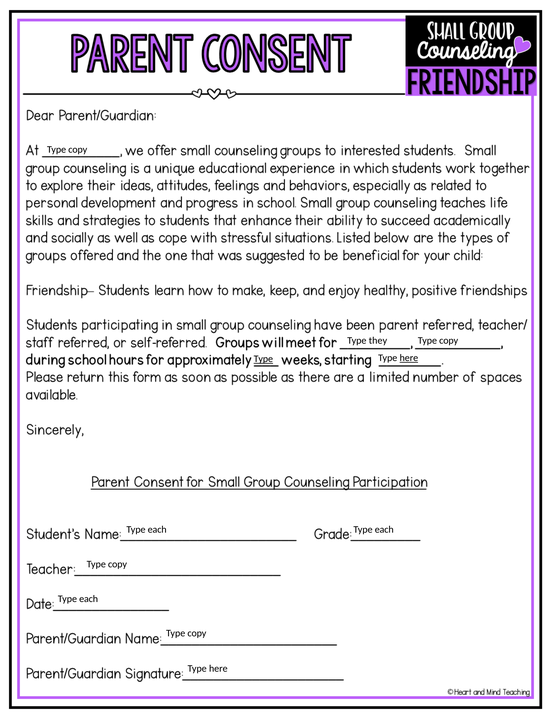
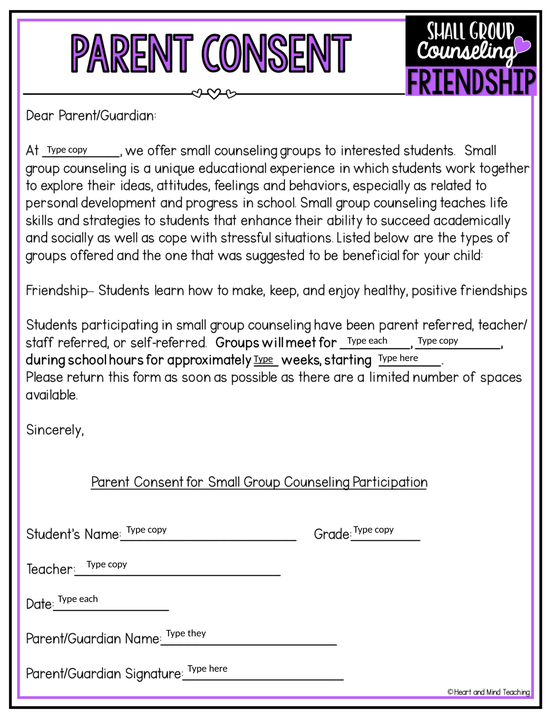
they at (378, 340): they -> each
here at (409, 358) underline: present -> none
each at (157, 529): each -> copy
each at (384, 529): each -> copy
copy at (197, 633): copy -> they
